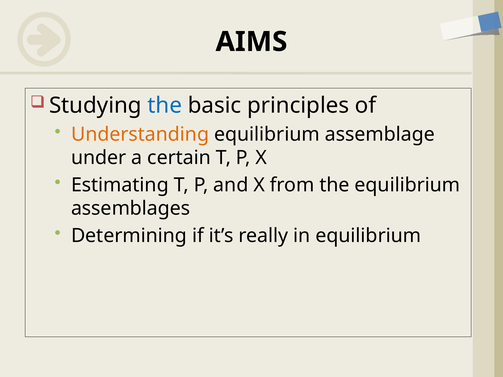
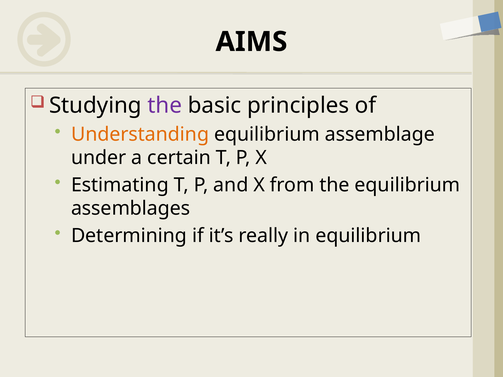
the at (165, 106) colour: blue -> purple
